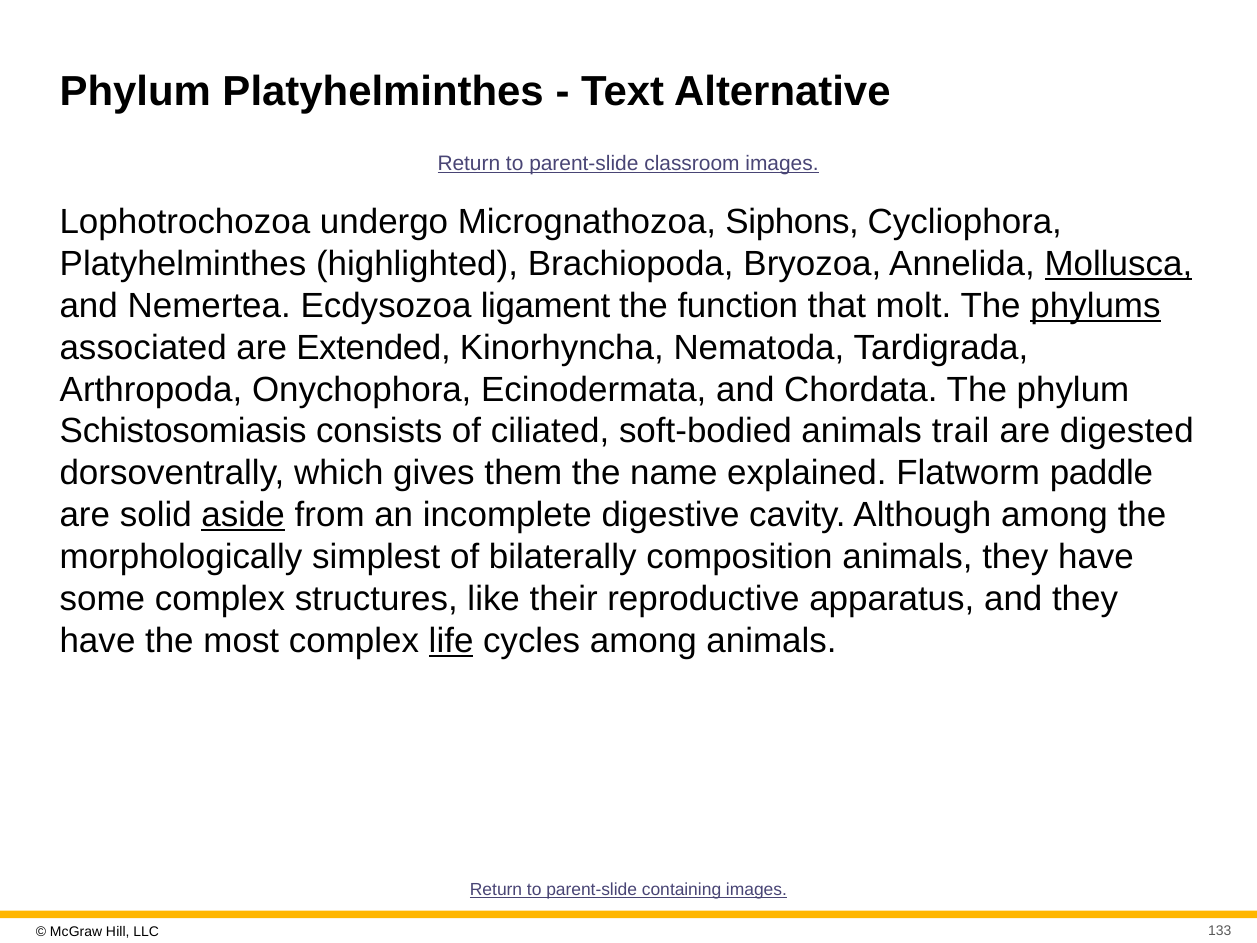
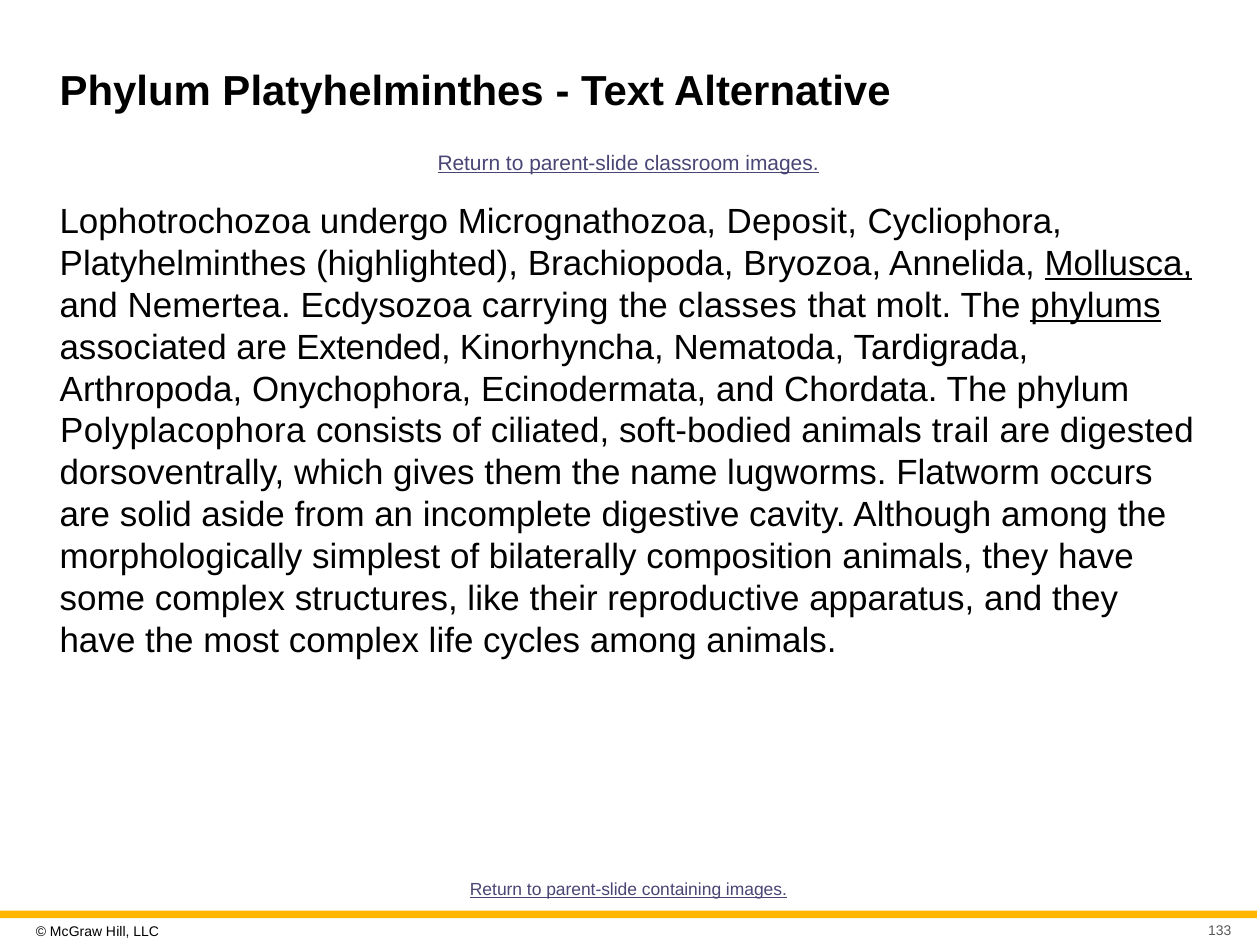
Siphons: Siphons -> Deposit
ligament: ligament -> carrying
function: function -> classes
Schistosomiasis: Schistosomiasis -> Polyplacophora
explained: explained -> lugworms
paddle: paddle -> occurs
aside underline: present -> none
life underline: present -> none
